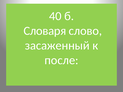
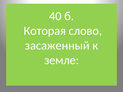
Словаря: Словаря -> Которая
после: после -> земле
